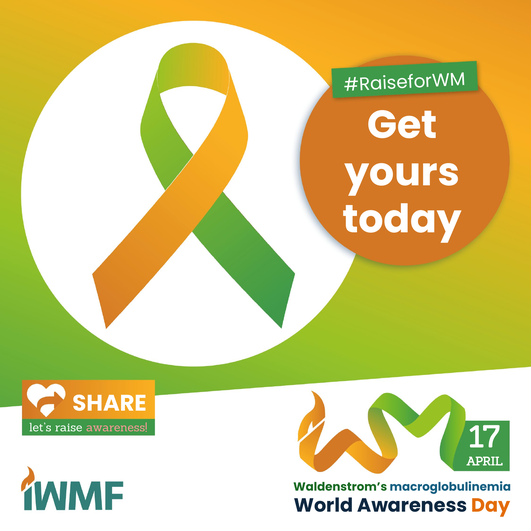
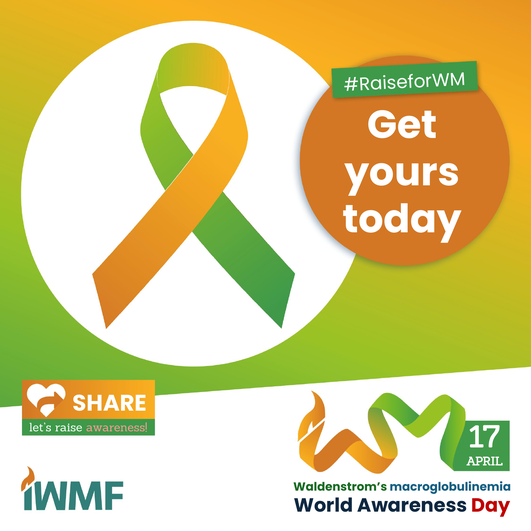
Day colour: orange -> red
